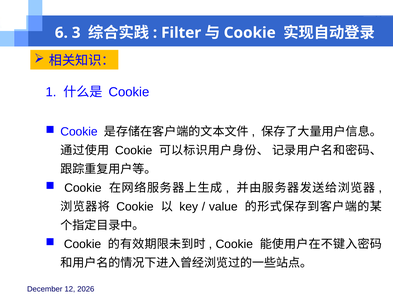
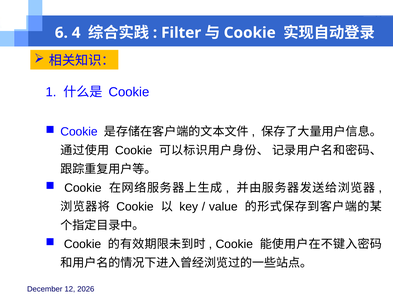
3: 3 -> 4
